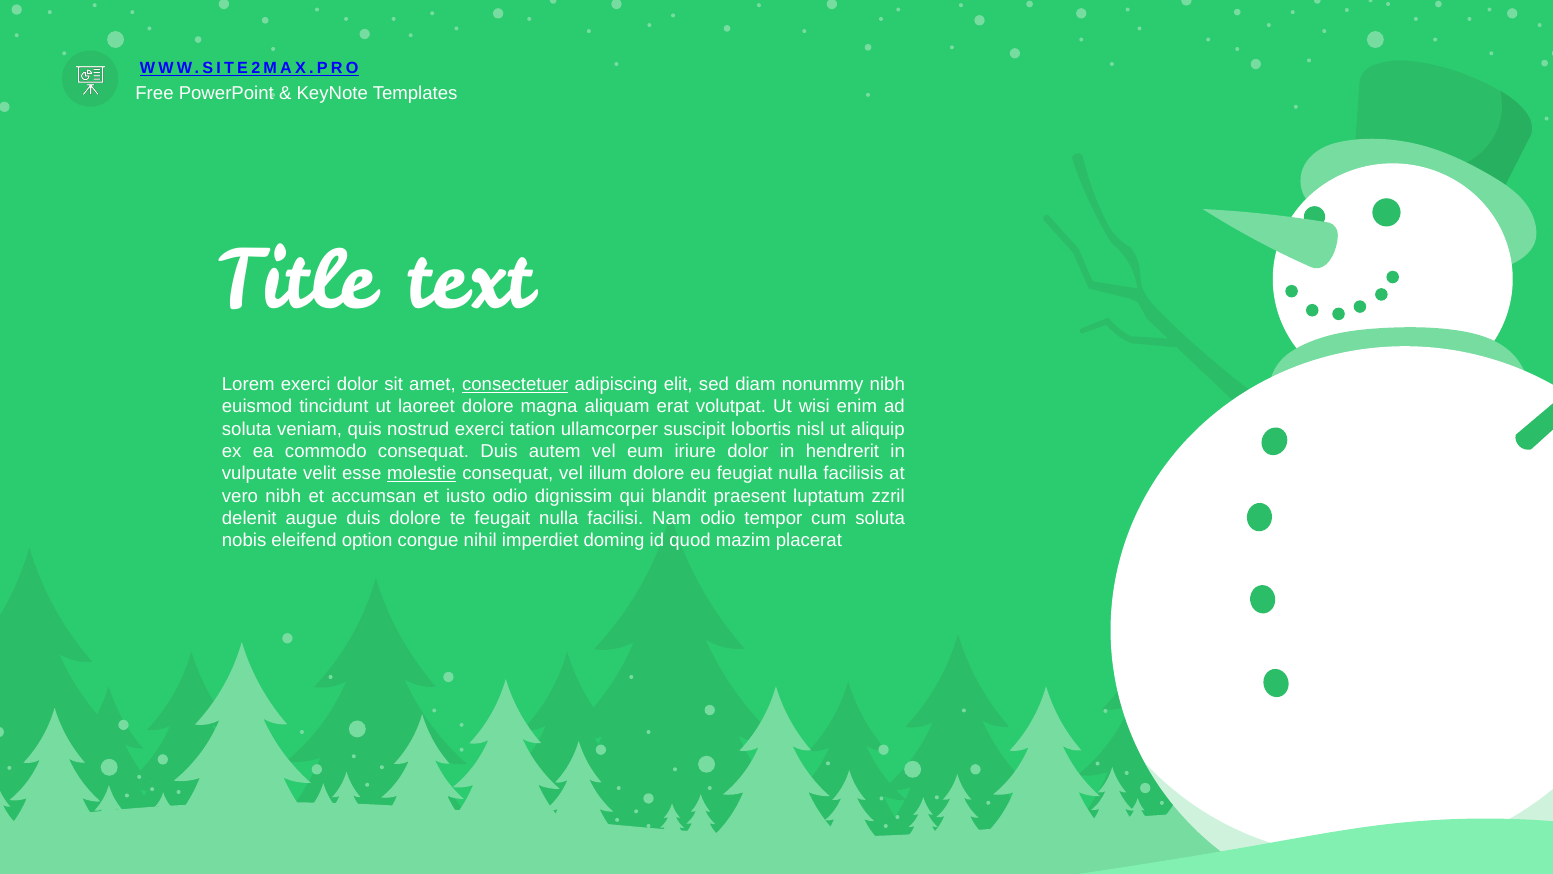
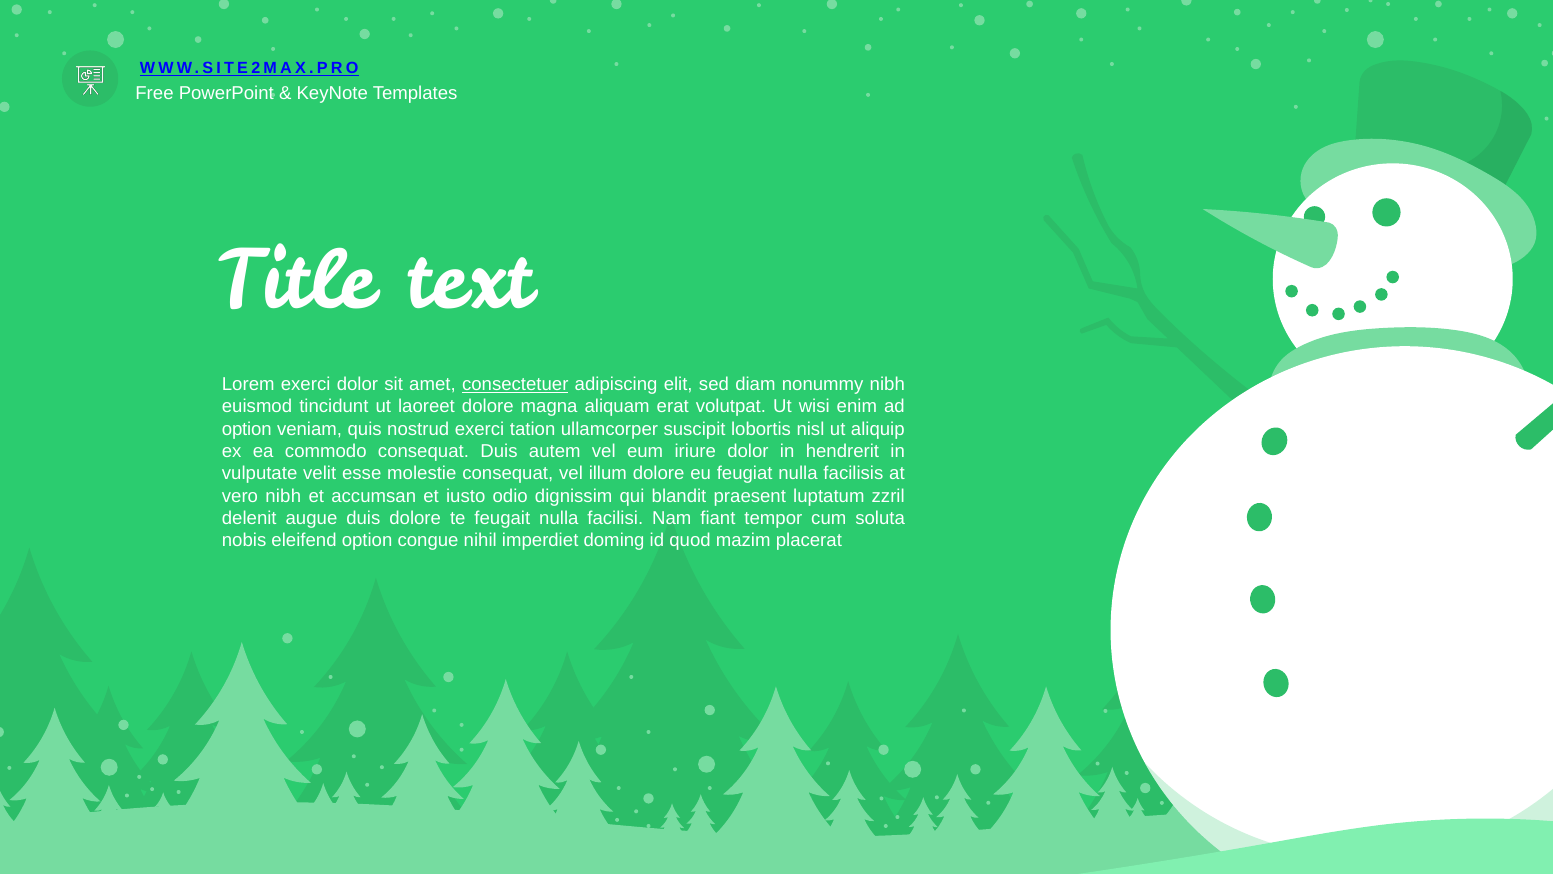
soluta at (247, 429): soluta -> option
molestie underline: present -> none
Nam odio: odio -> fiant
